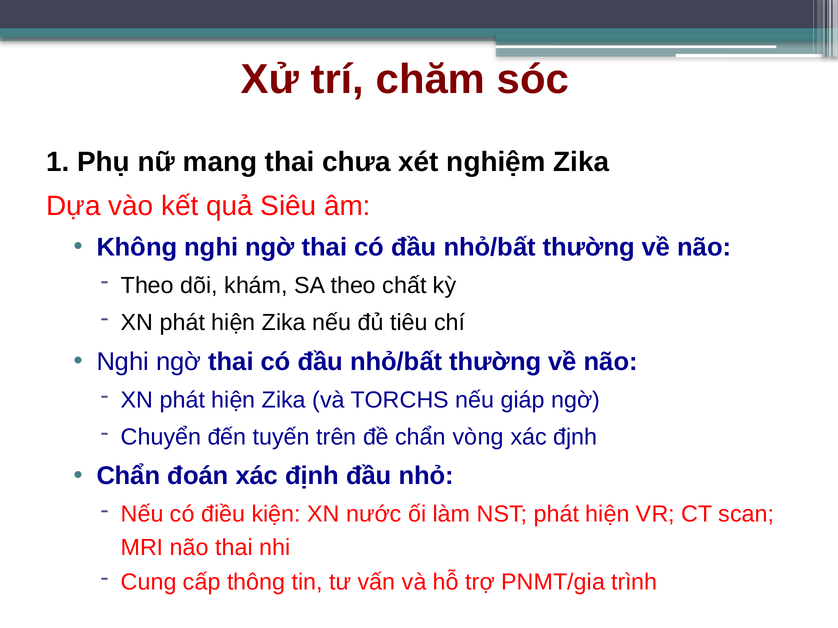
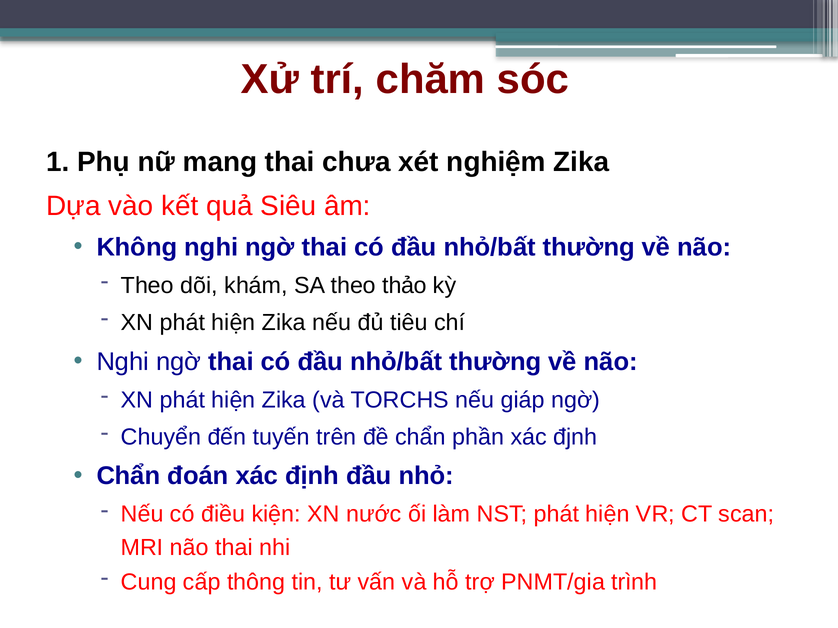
chất: chất -> thảo
vòng: vòng -> phần
